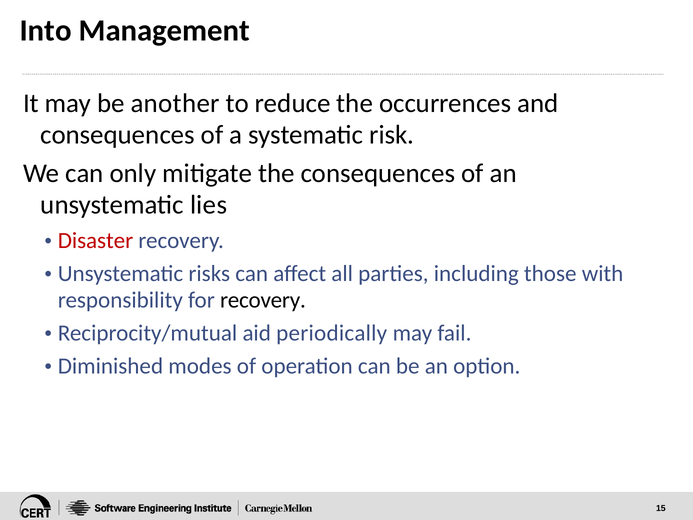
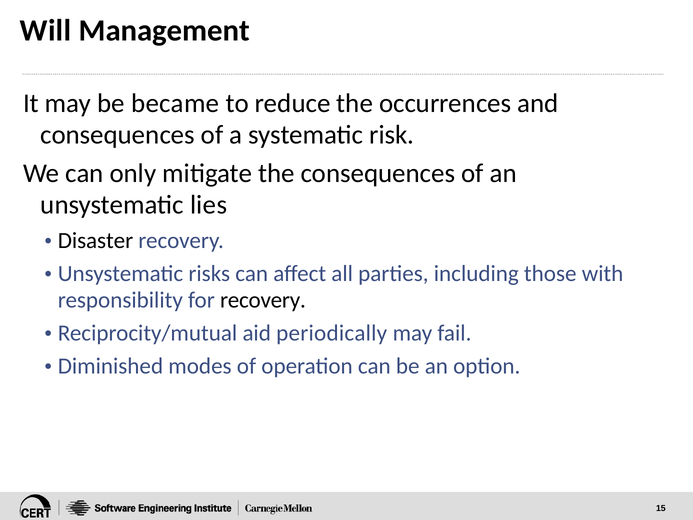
Into: Into -> Will
another: another -> became
Disaster colour: red -> black
